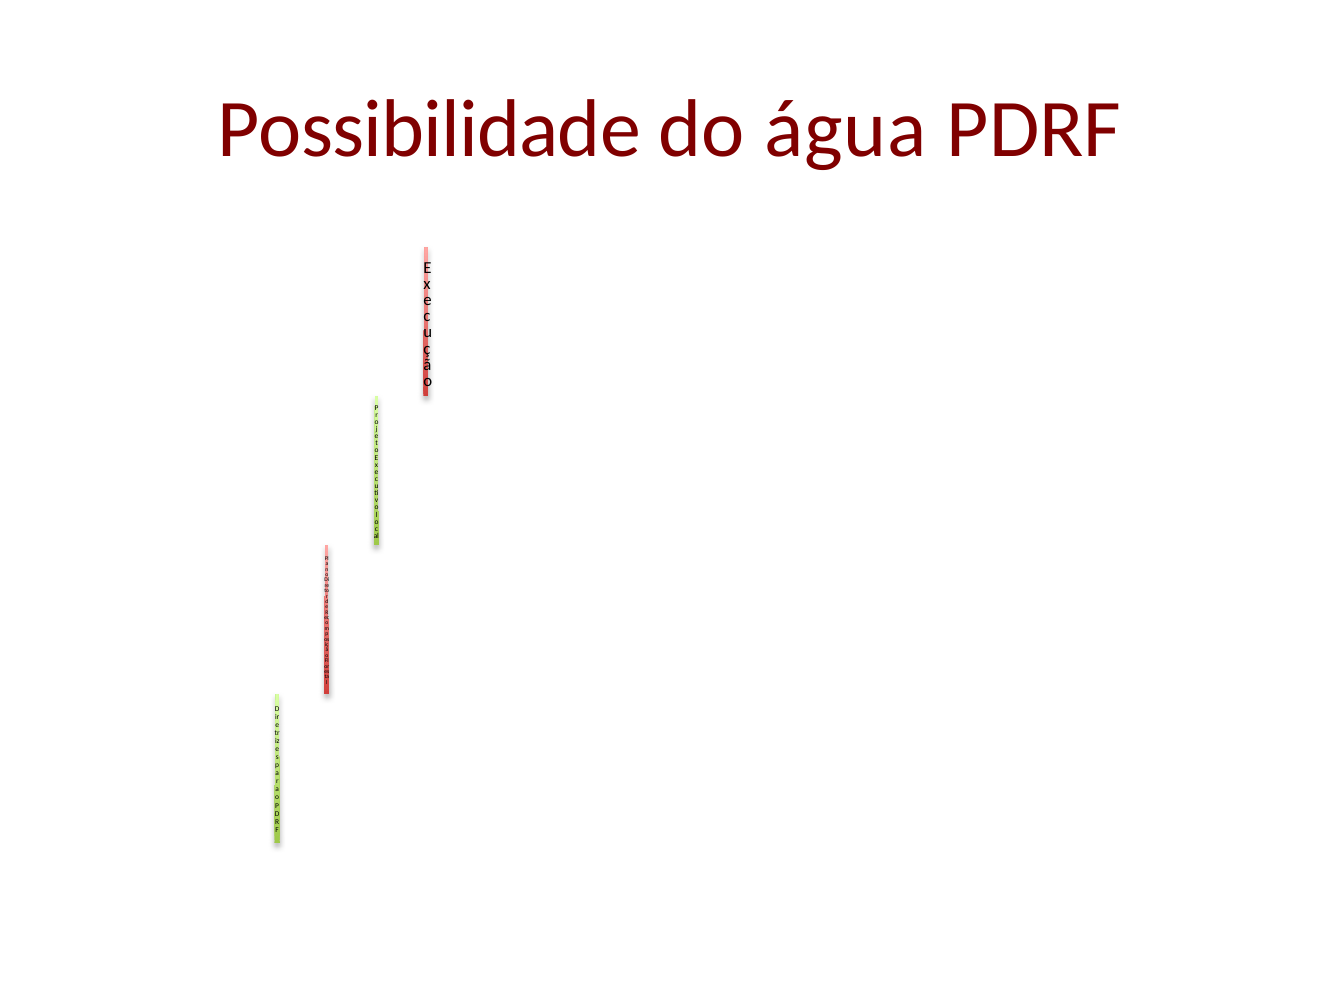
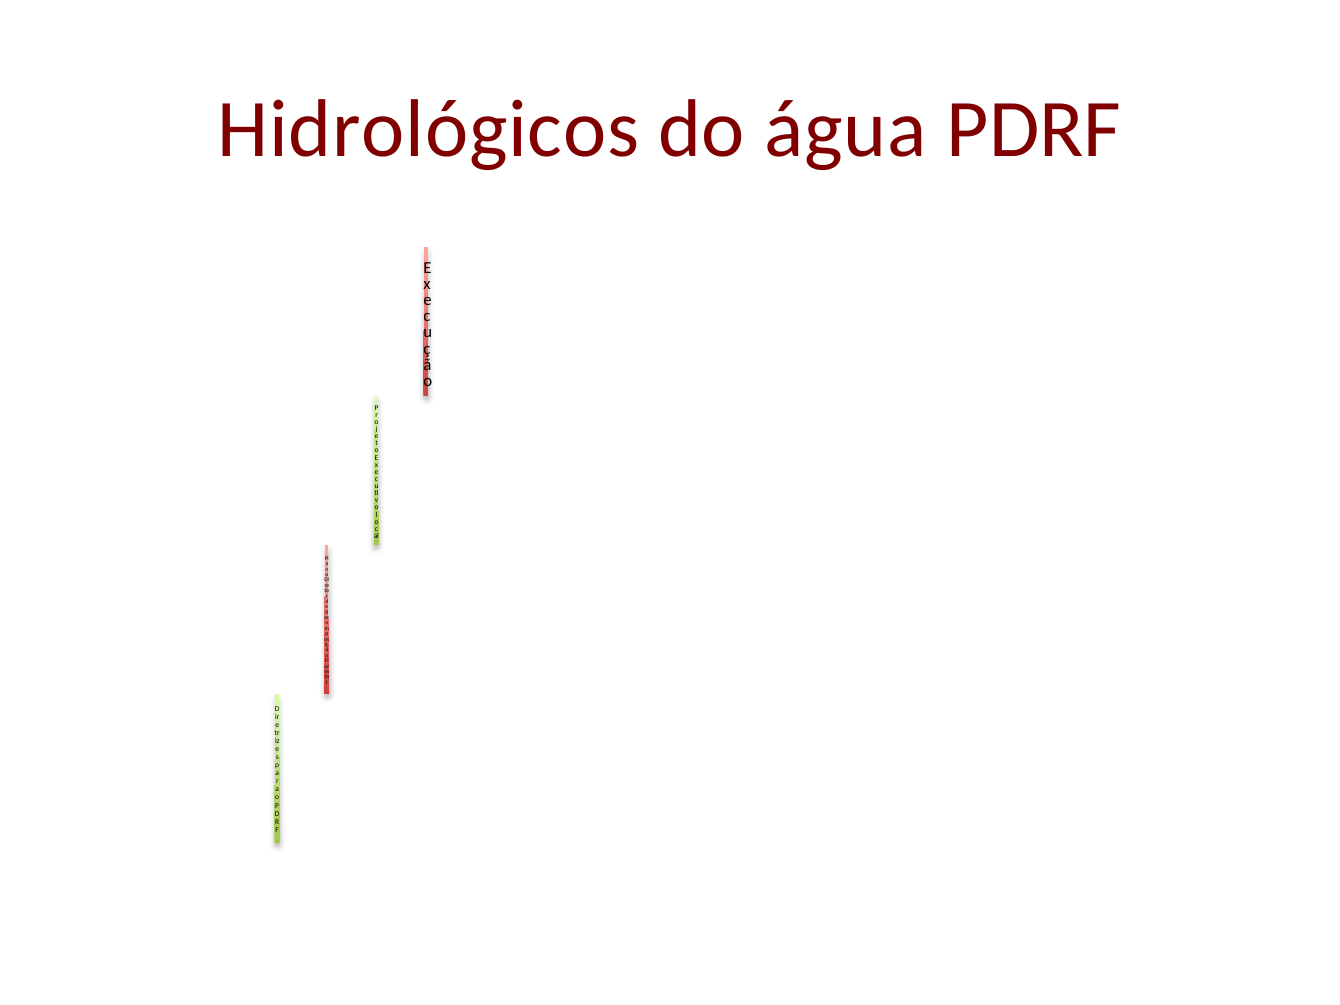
Possibilidade: Possibilidade -> Hidrológicos
